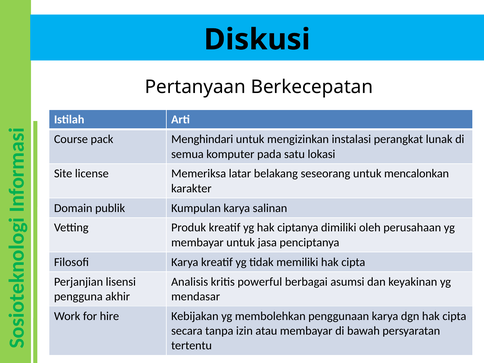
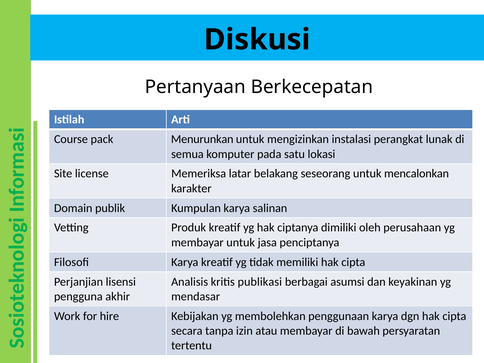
Menghindari: Menghindari -> Menurunkan
powerful: powerful -> publikasi
